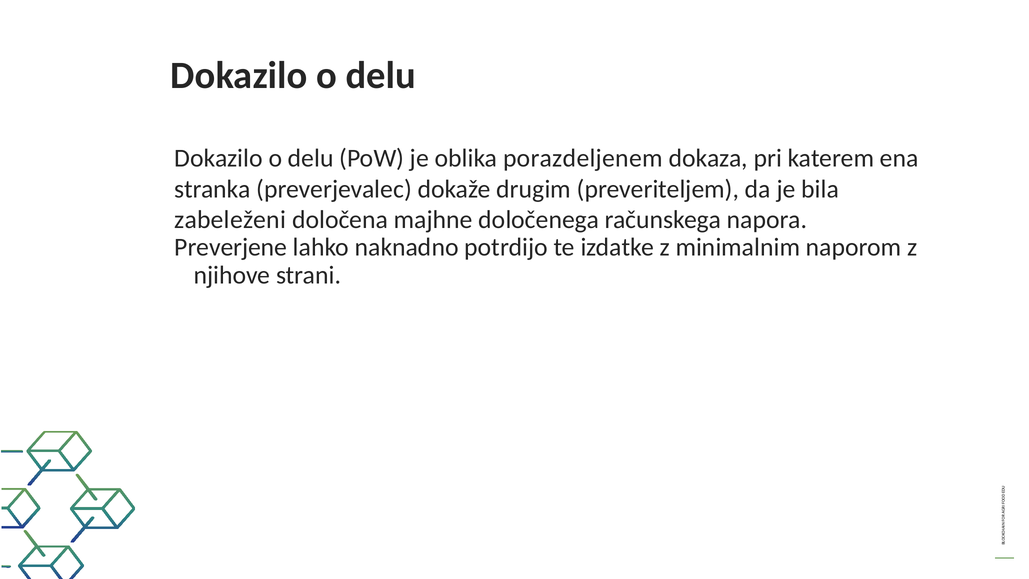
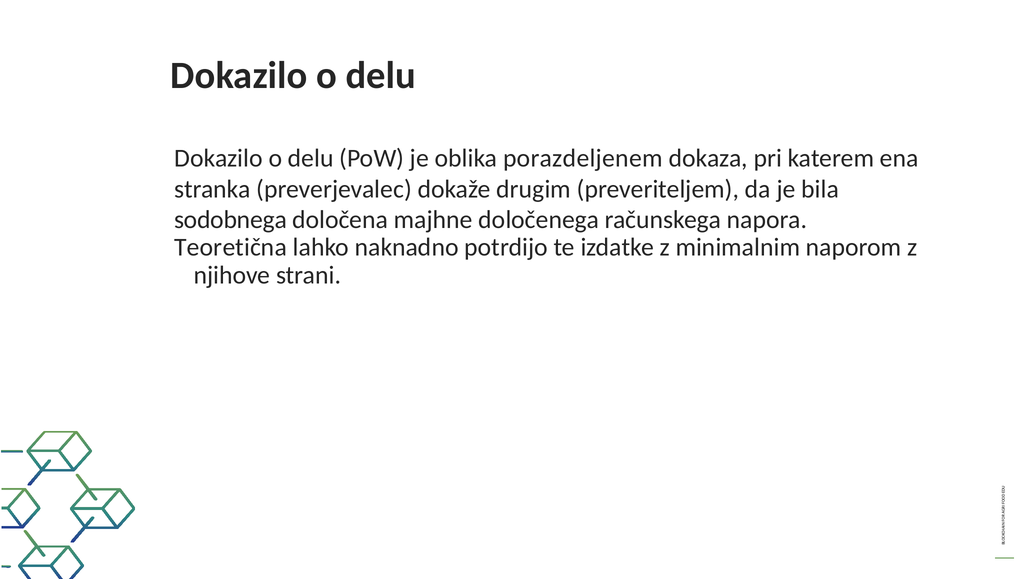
zabeleženi: zabeleženi -> sodobnega
Preverjene: Preverjene -> Teoretična
